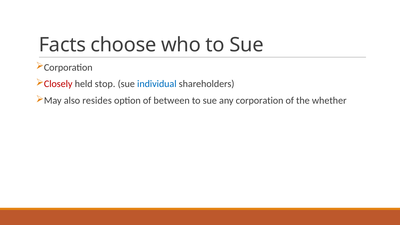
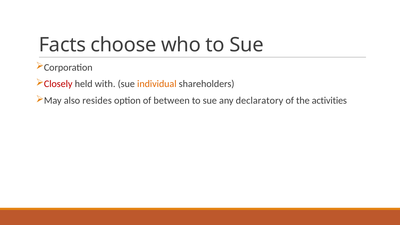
stop: stop -> with
individual colour: blue -> orange
any corporation: corporation -> declaratory
whether: whether -> activities
